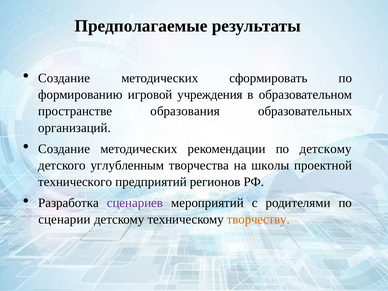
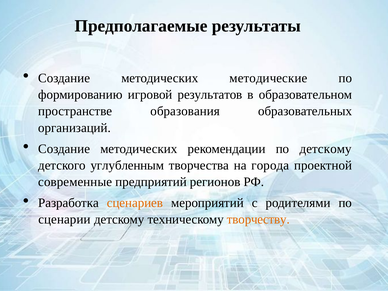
сформировать: сформировать -> методические
учреждения: учреждения -> результатов
школы: школы -> города
технического: технического -> современные
сценариев colour: purple -> orange
